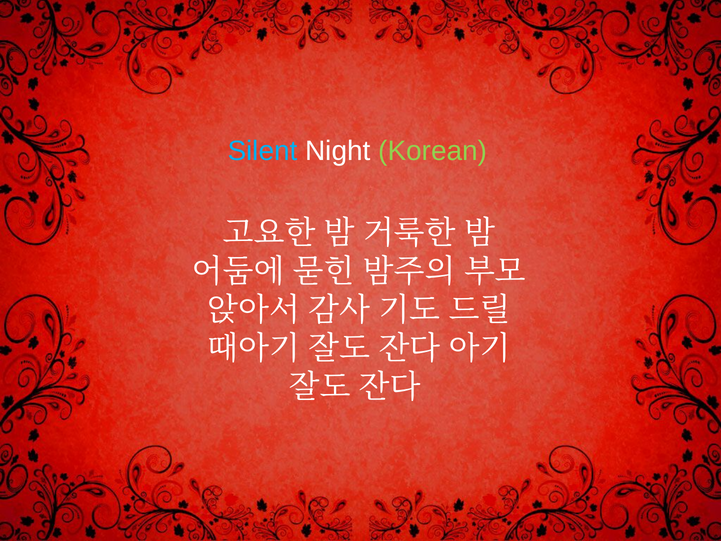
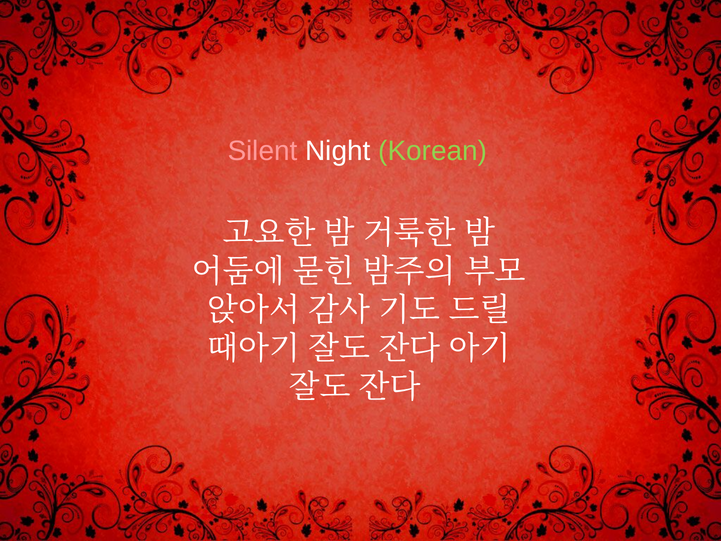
Silent colour: light blue -> pink
